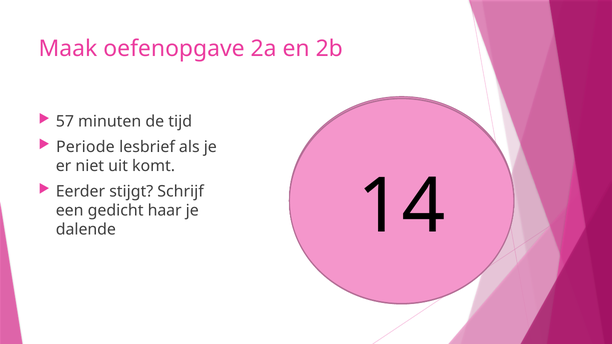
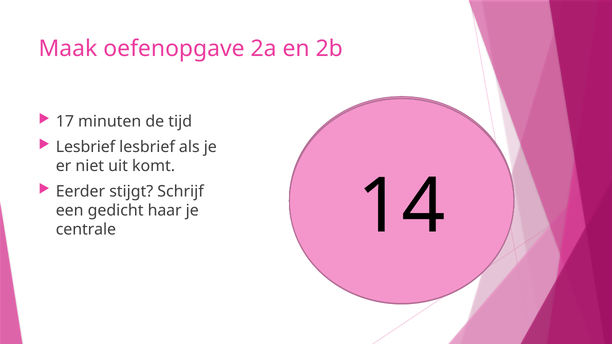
57: 57 -> 17
Periode at (85, 147): Periode -> Lesbrief
dalende: dalende -> centrale
